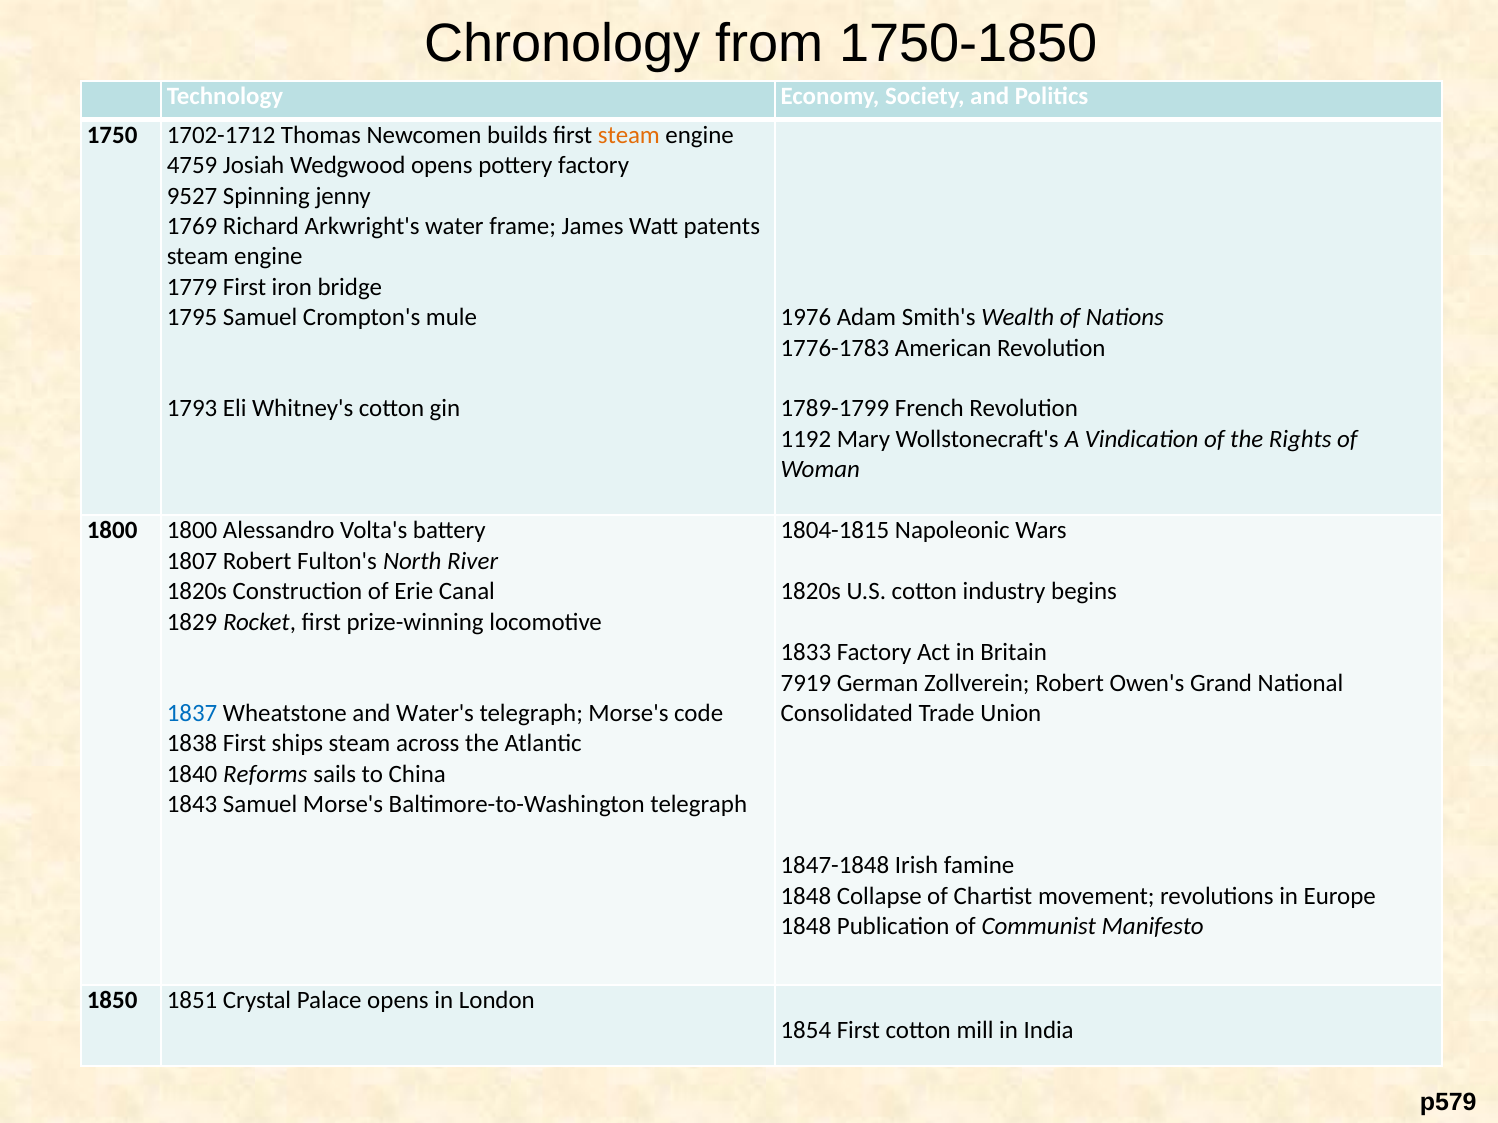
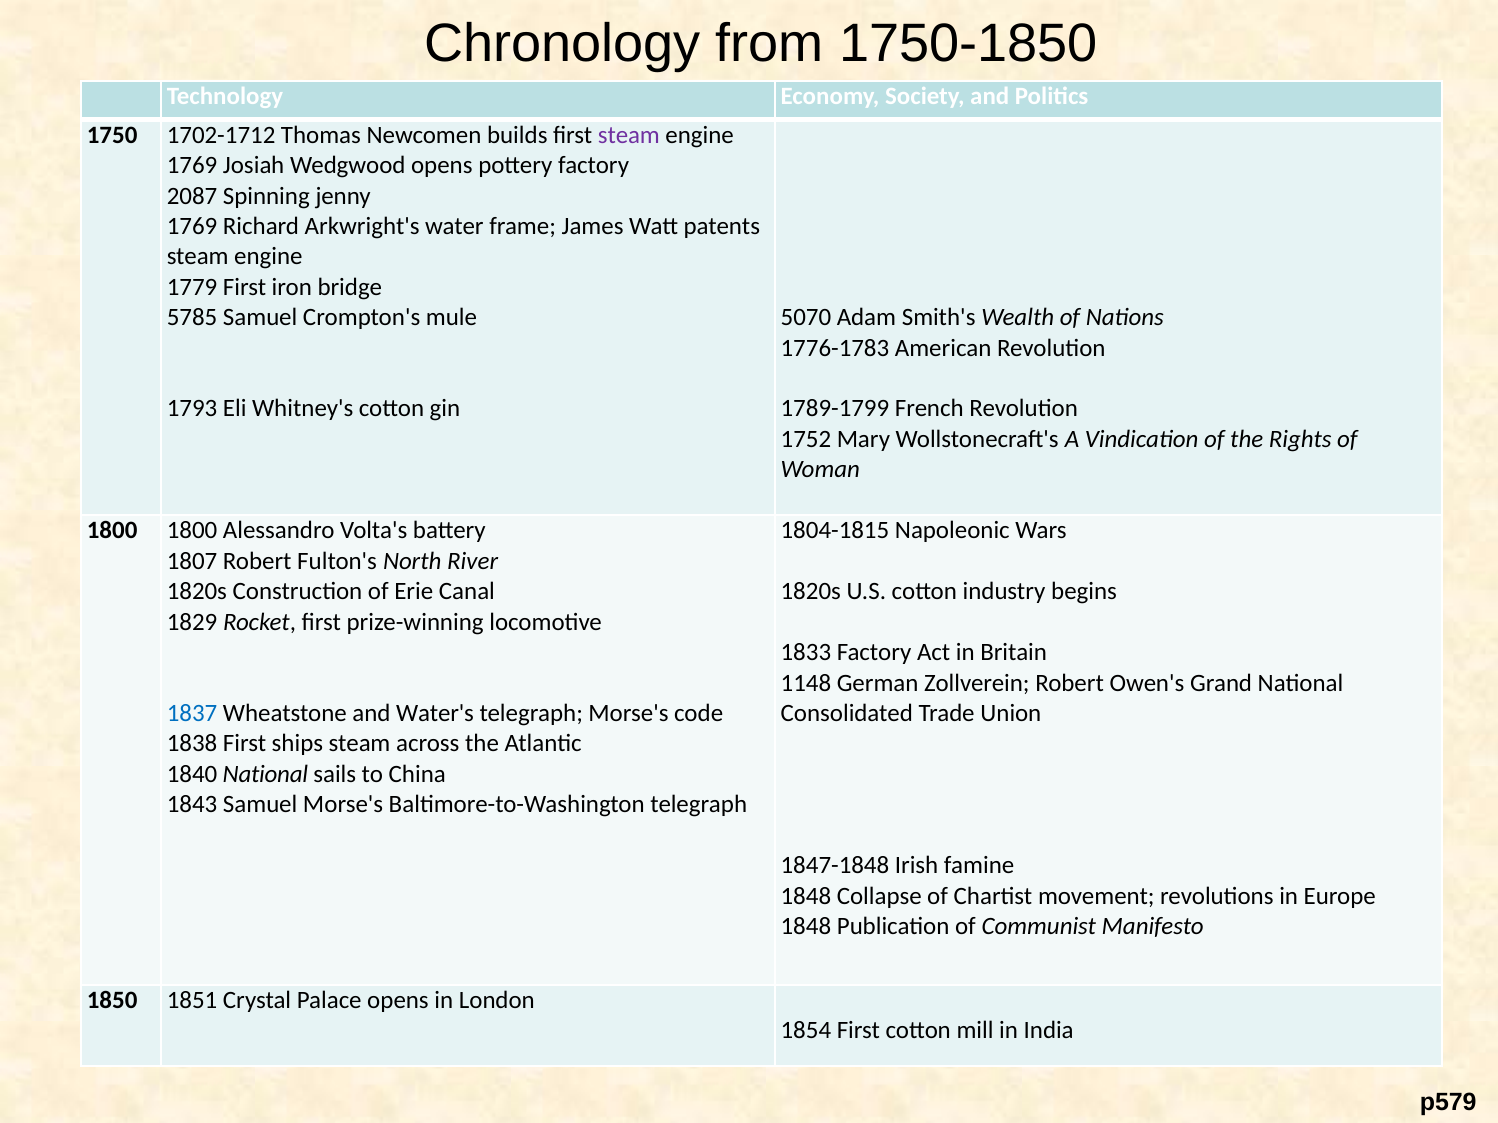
steam at (629, 135) colour: orange -> purple
4759 at (192, 165): 4759 -> 1769
9527: 9527 -> 2087
1795: 1795 -> 5785
1976: 1976 -> 5070
1192: 1192 -> 1752
7919: 7919 -> 1148
1840 Reforms: Reforms -> National
